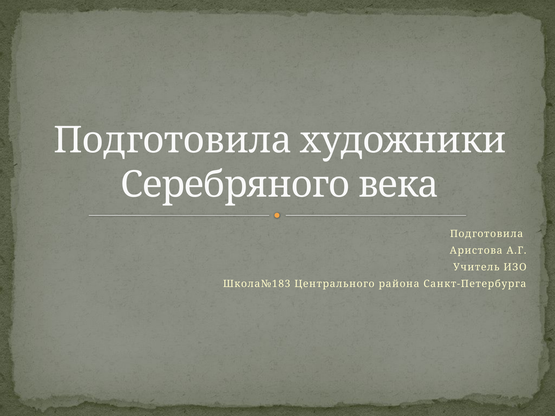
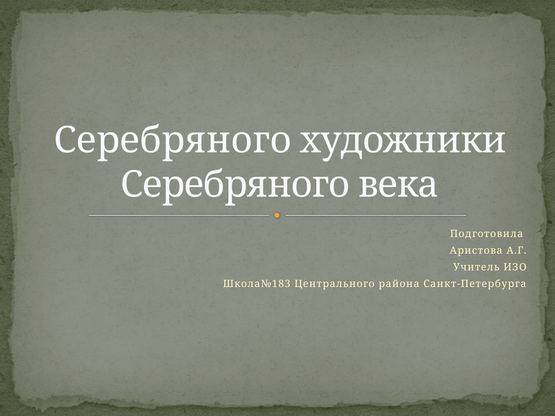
Подготовила at (173, 141): Подготовила -> Серебряного
